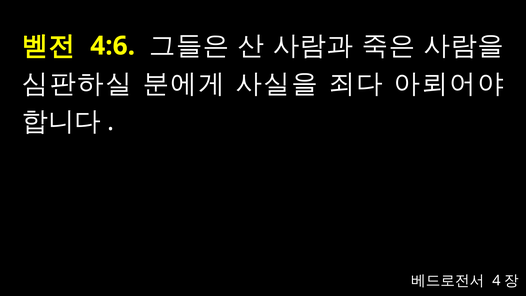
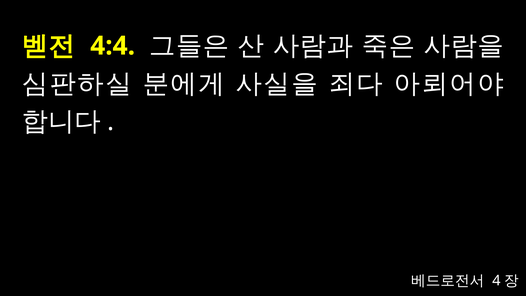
4:6: 4:6 -> 4:4
